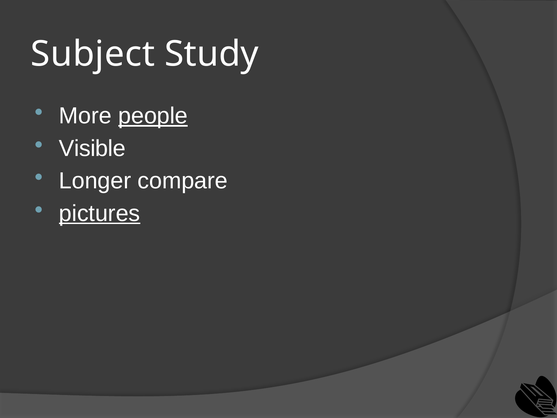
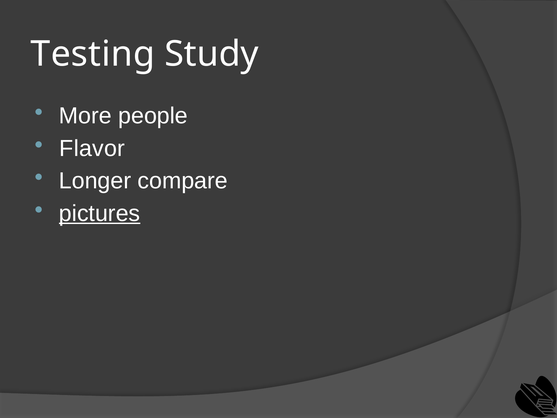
Subject: Subject -> Testing
people underline: present -> none
Visible: Visible -> Flavor
